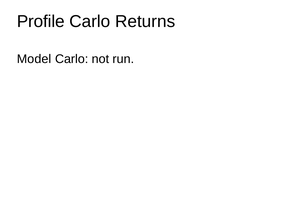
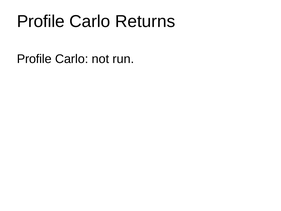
Model at (34, 59): Model -> Profile
